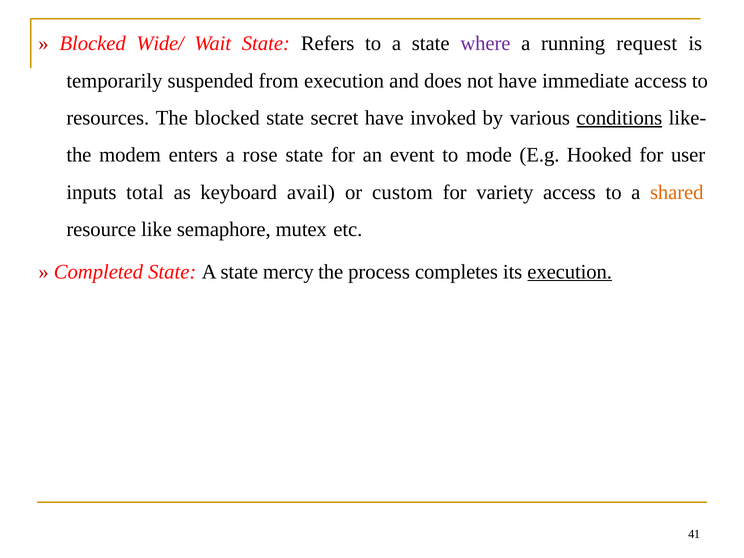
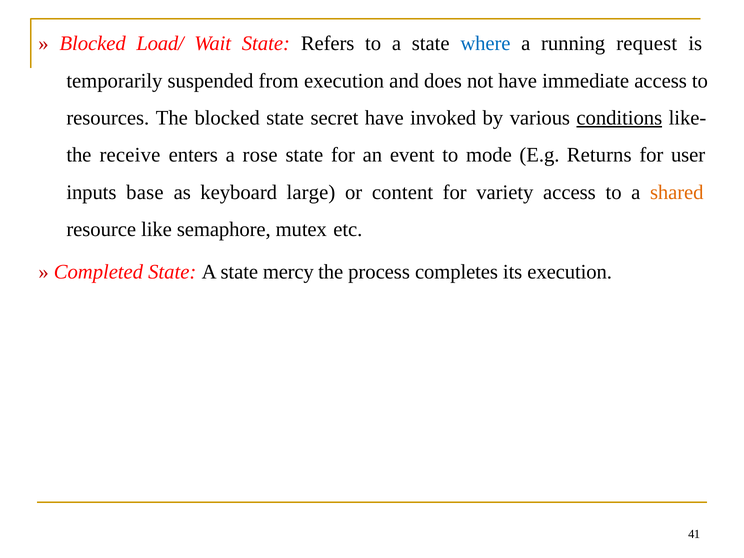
Wide/: Wide/ -> Load/
where colour: purple -> blue
modem: modem -> receive
Hooked: Hooked -> Returns
total: total -> base
avail: avail -> large
custom: custom -> content
execution at (570, 272) underline: present -> none
